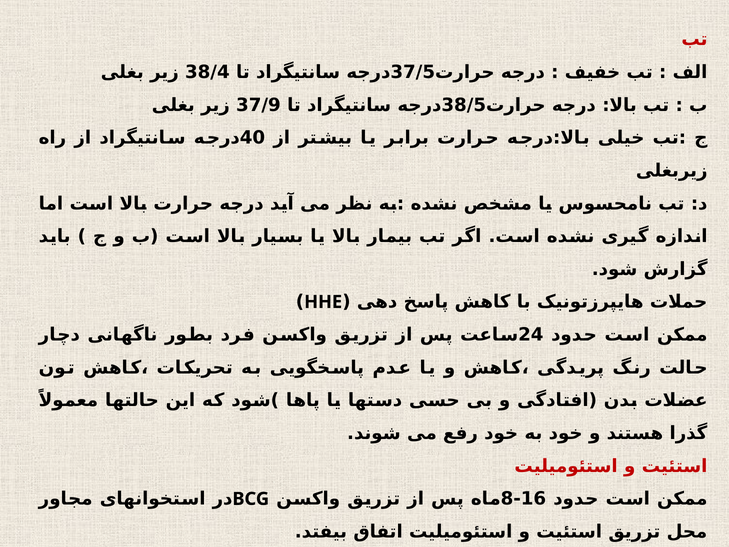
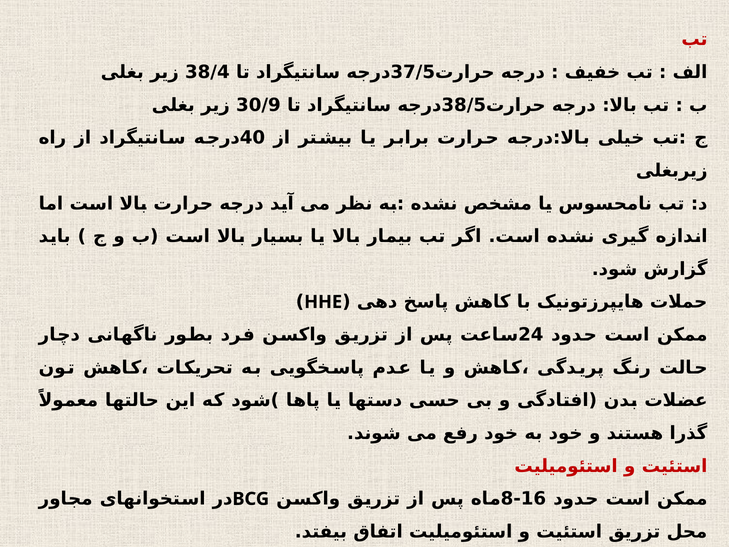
37/9: 37/9 -> 30/9
